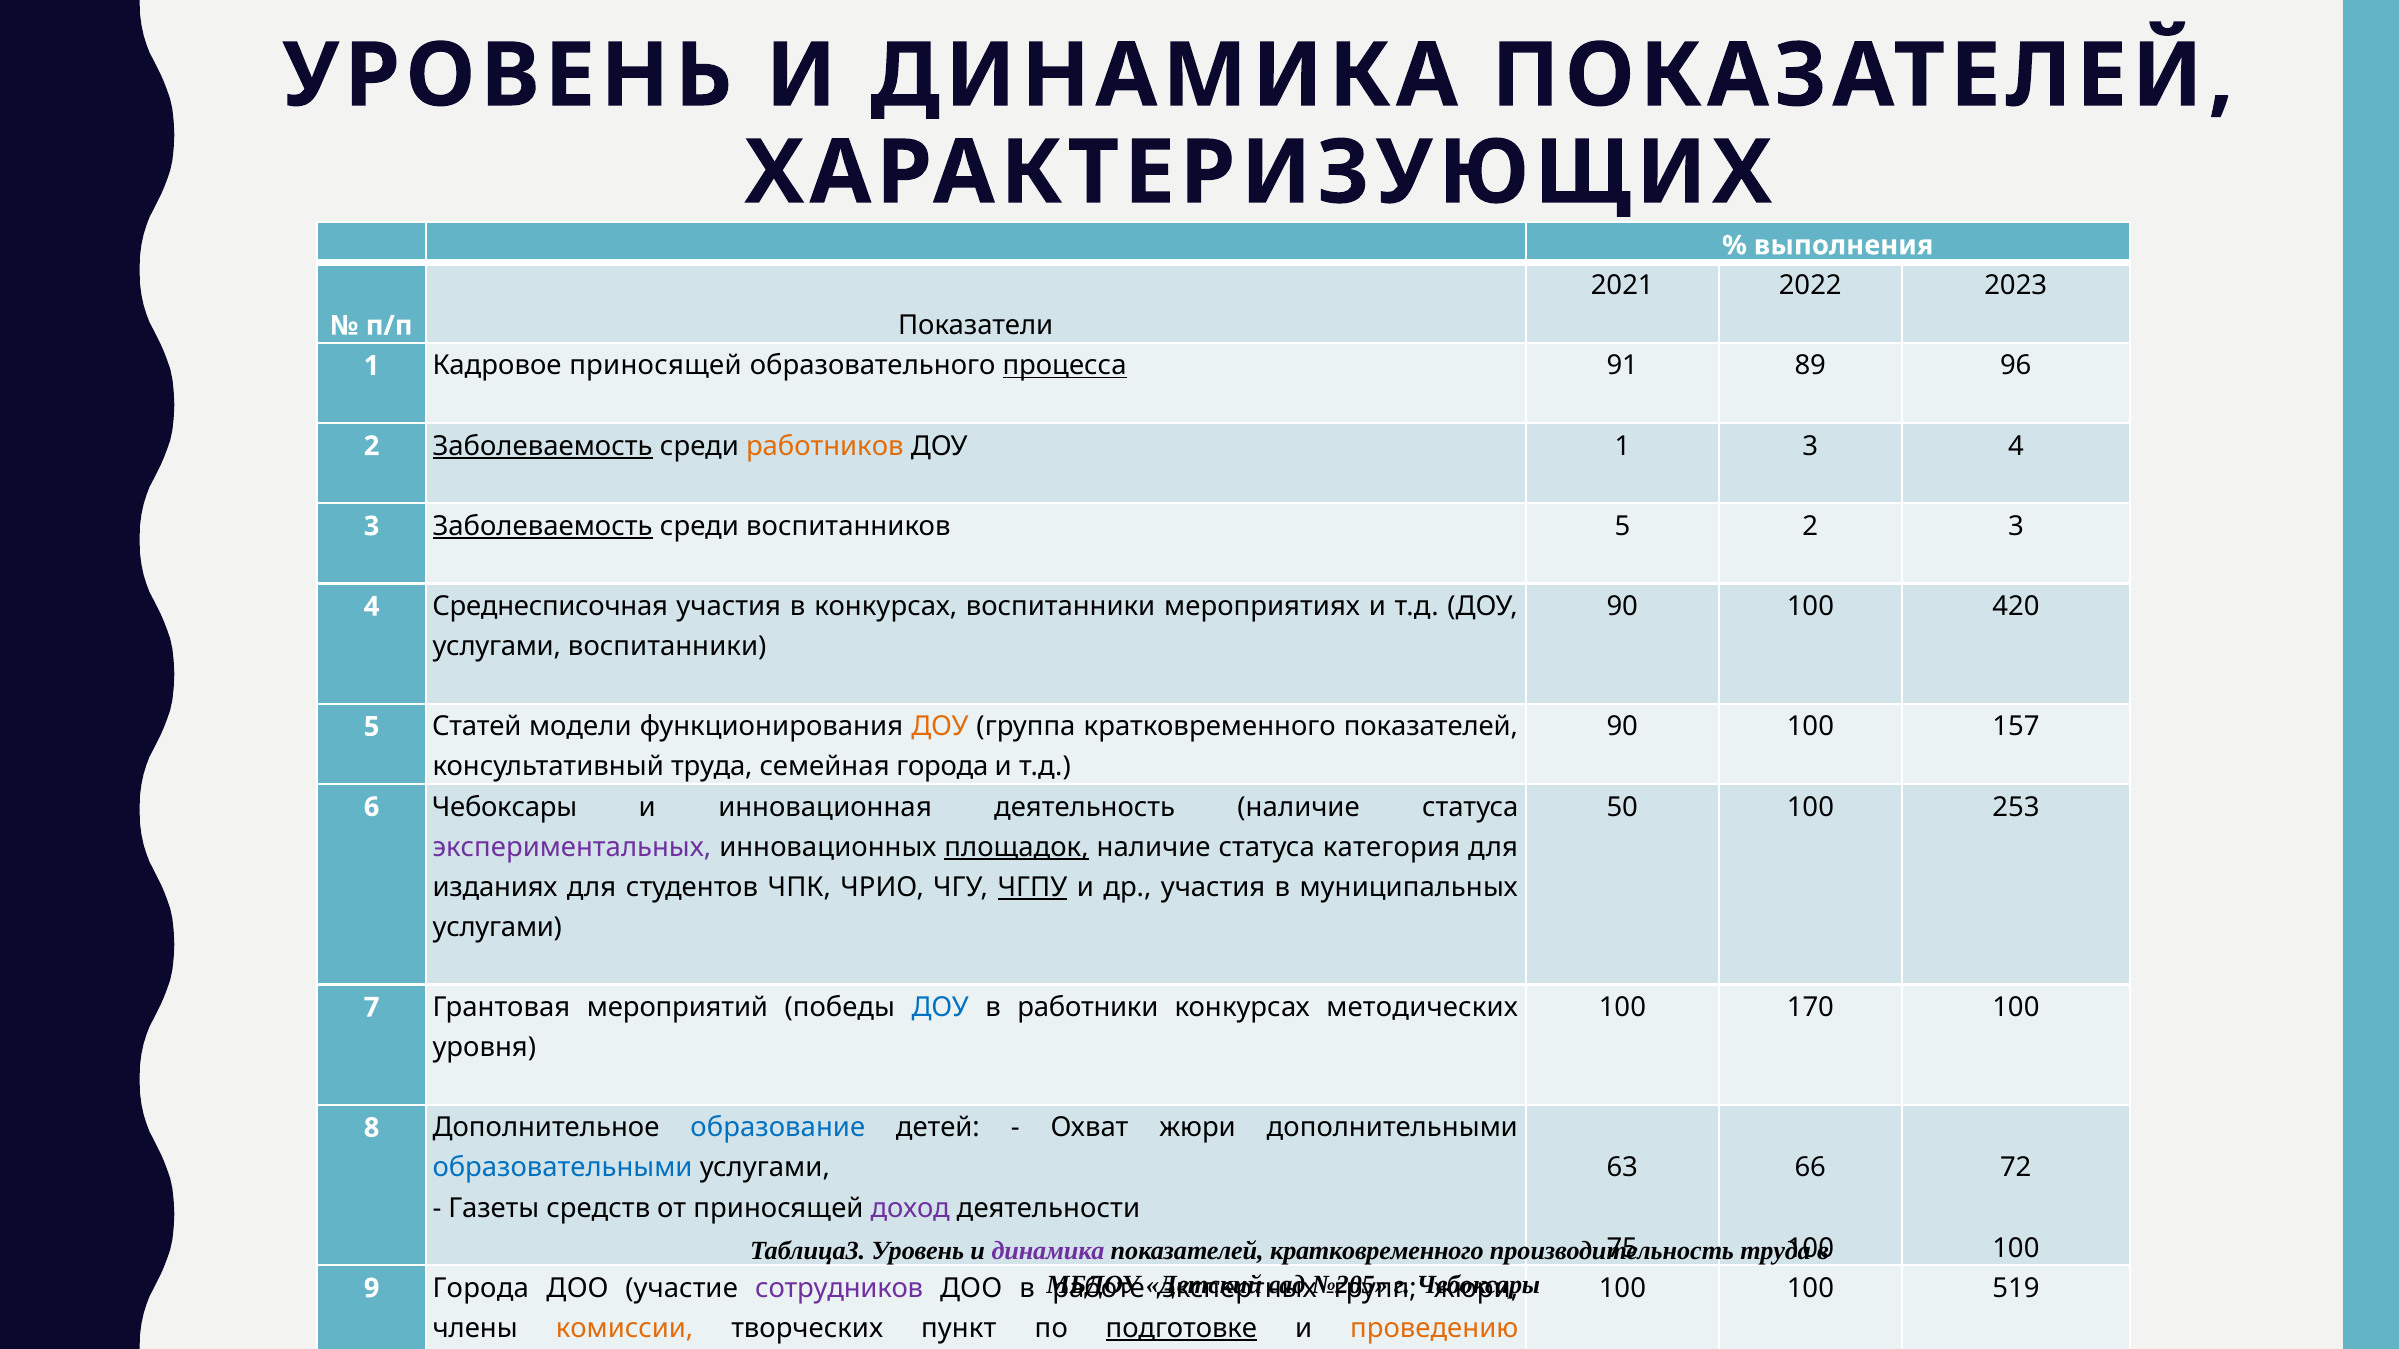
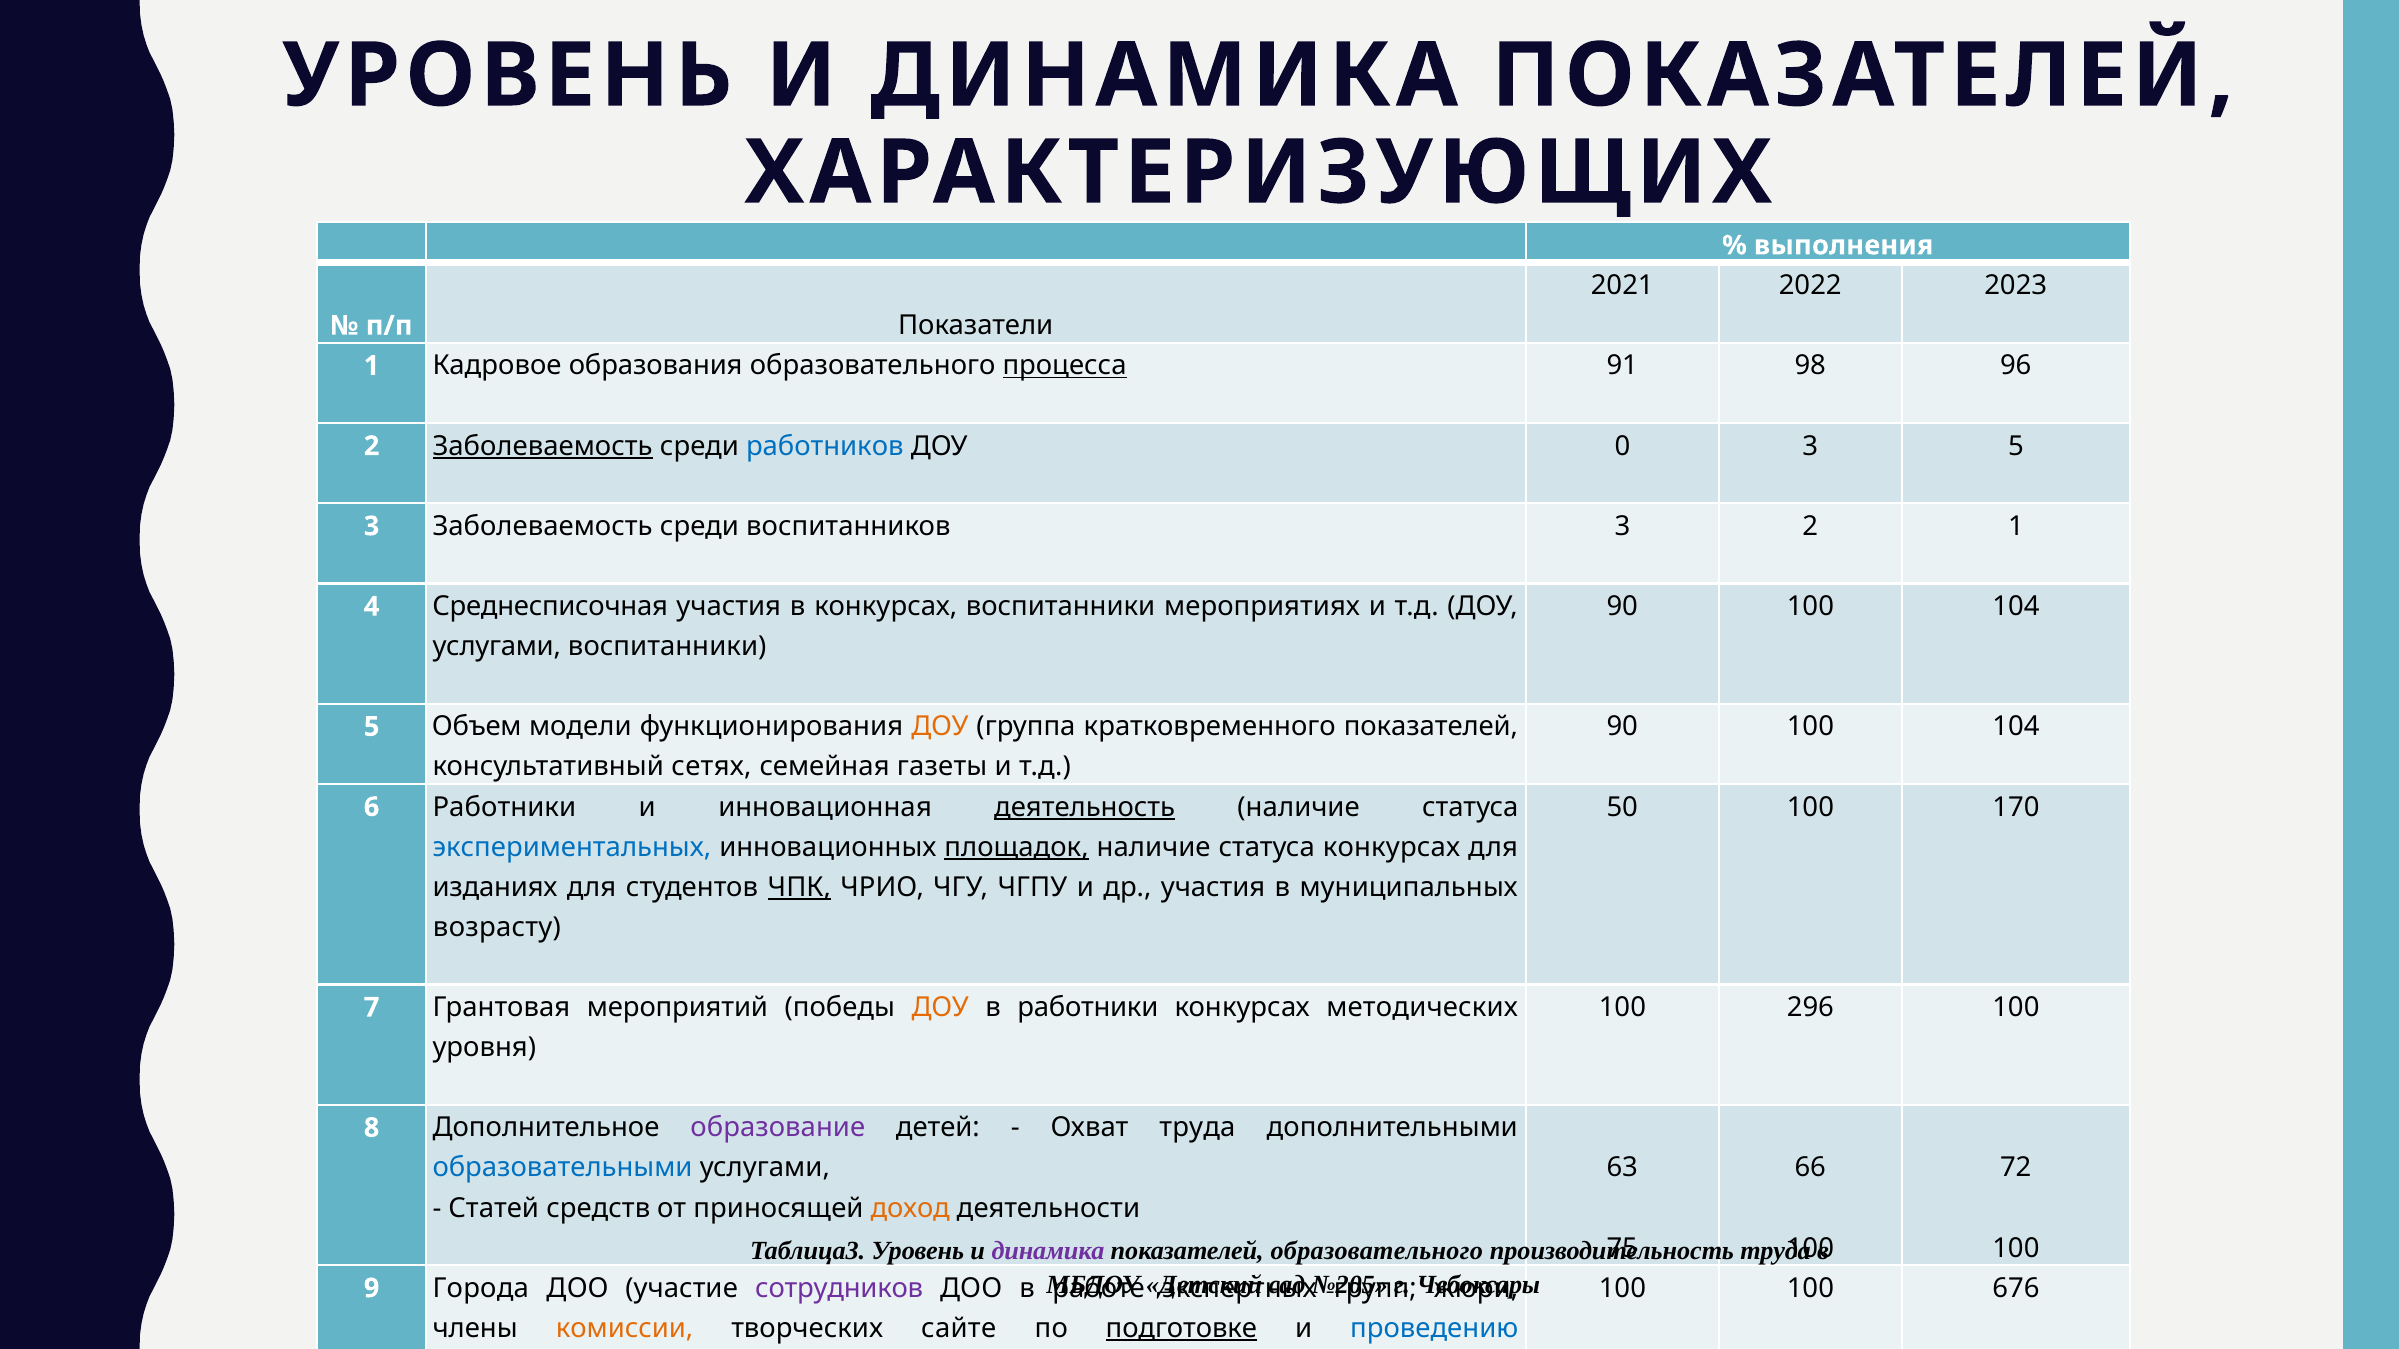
Кадровое приносящей: приносящей -> образования
89: 89 -> 98
работников colour: orange -> blue
ДОУ 1: 1 -> 0
4 at (2016, 446): 4 -> 5
Заболеваемость at (543, 526) underline: present -> none
воспитанников 5: 5 -> 3
2 3: 3 -> 1
420 at (2016, 607): 420 -> 104
157 at (2016, 727): 157 -> 104
5 Статей: Статей -> Объем
консультативный труда: труда -> сетях
семейная города: города -> газеты
253: 253 -> 170
6 Чебоксары: Чебоксары -> Работники
деятельность underline: none -> present
экспериментальных colour: purple -> blue
статуса категория: категория -> конкурсах
ЧПК underline: none -> present
ЧГПУ underline: present -> none
услугами at (497, 928): услугами -> возрасту
170: 170 -> 296
ДОУ at (940, 1008) colour: blue -> orange
образование colour: blue -> purple
Охват жюри: жюри -> труда
Газеты at (494, 1208): Газеты -> Статей
доход colour: purple -> orange
показателей кратковременного: кратковременного -> образовательного
519: 519 -> 676
творческих пункт: пункт -> сайте
проведению colour: orange -> blue
